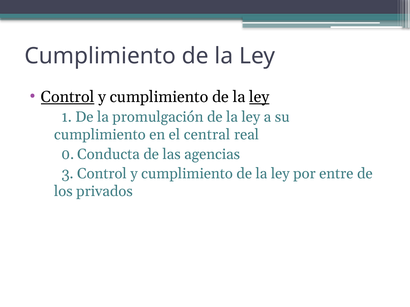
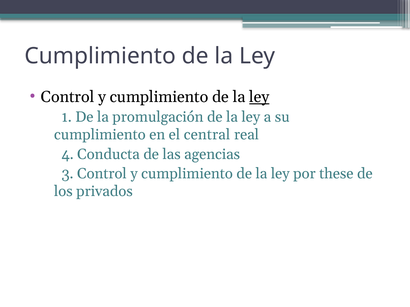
Control at (68, 97) underline: present -> none
0: 0 -> 4
entre: entre -> these
